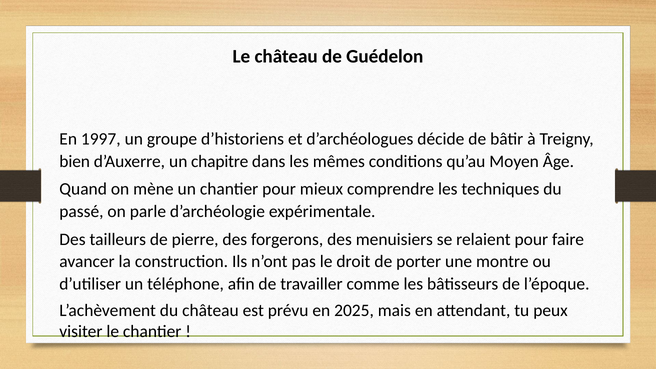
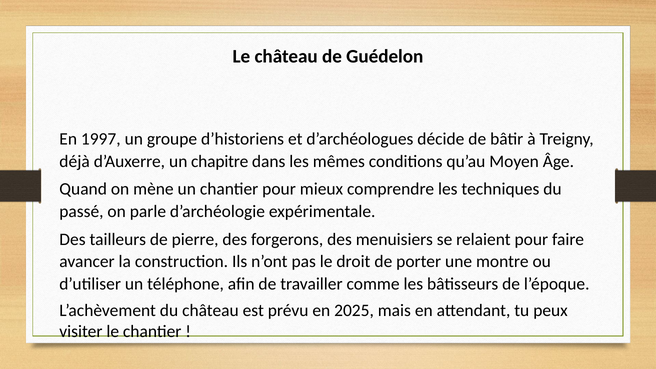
bien: bien -> déjà
